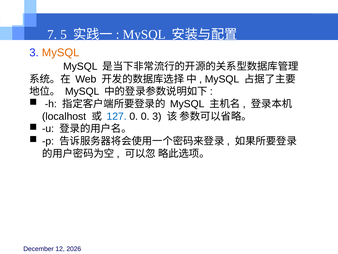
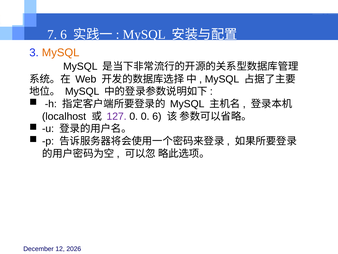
7 5: 5 -> 6
127 colour: blue -> purple
0 3: 3 -> 6
